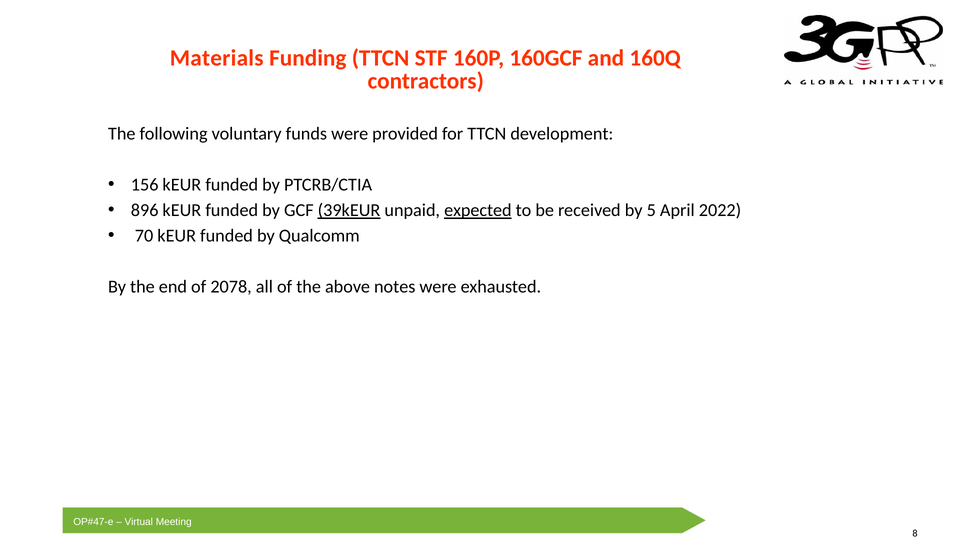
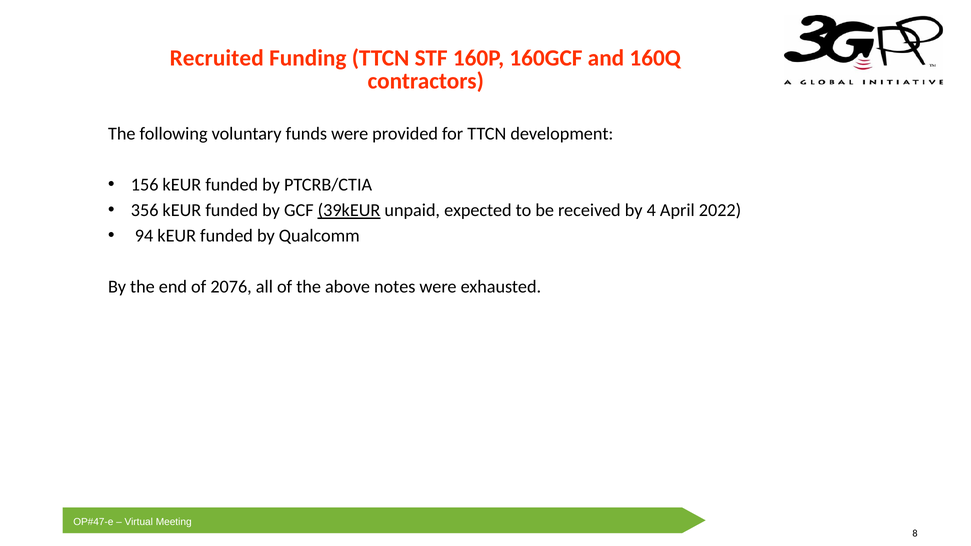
Materials: Materials -> Recruited
896: 896 -> 356
expected underline: present -> none
5: 5 -> 4
70: 70 -> 94
2078: 2078 -> 2076
